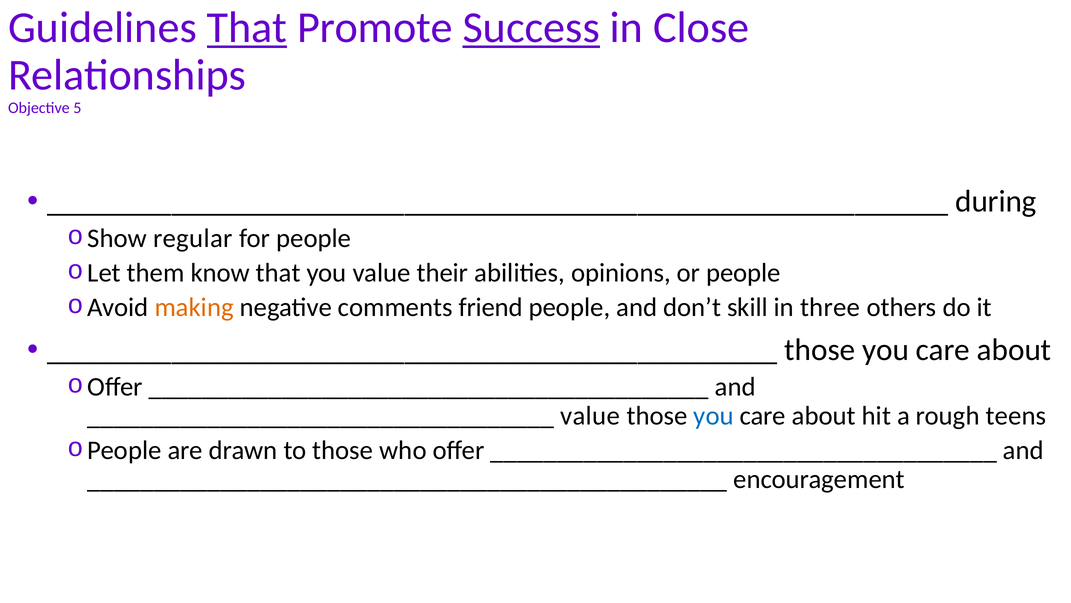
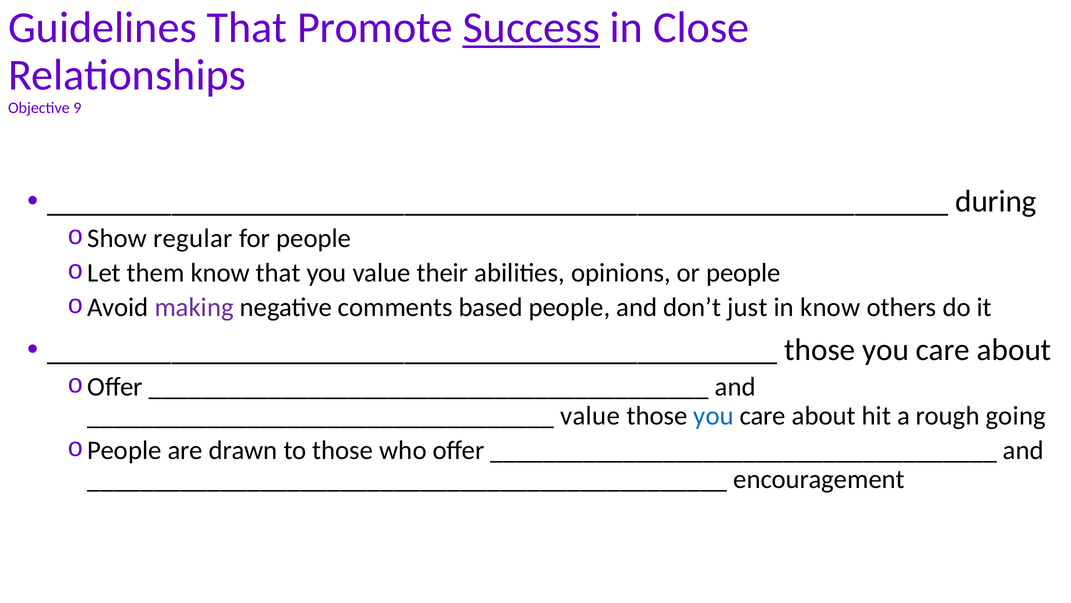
That at (247, 28) underline: present -> none
5: 5 -> 9
making colour: orange -> purple
friend: friend -> based
skill: skill -> just
in three: three -> know
teens: teens -> going
